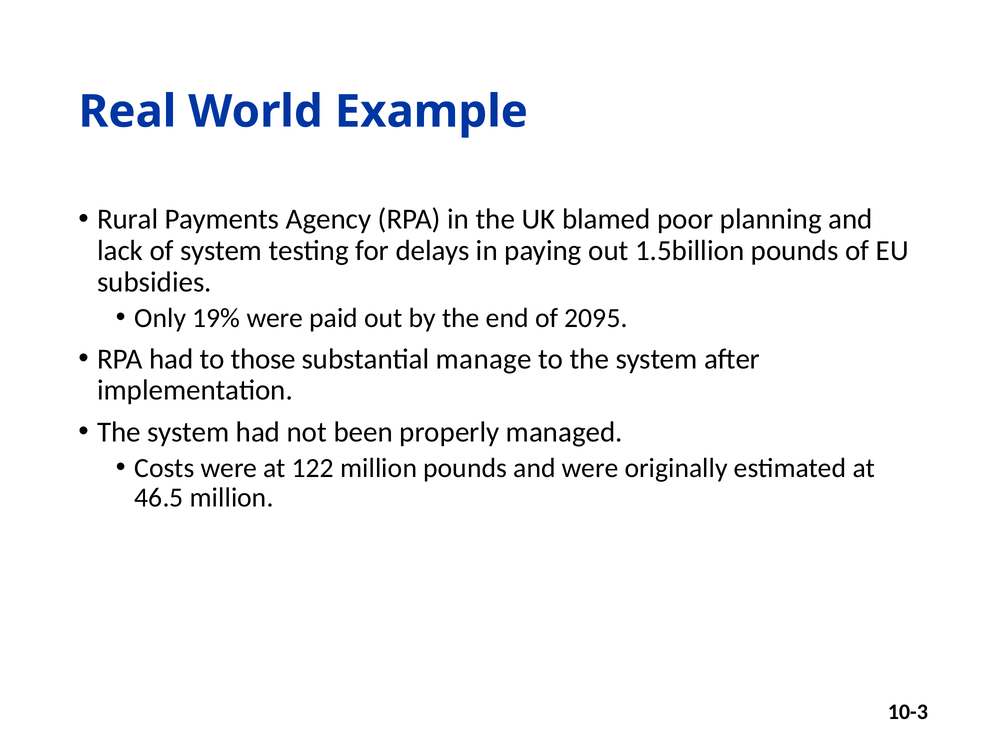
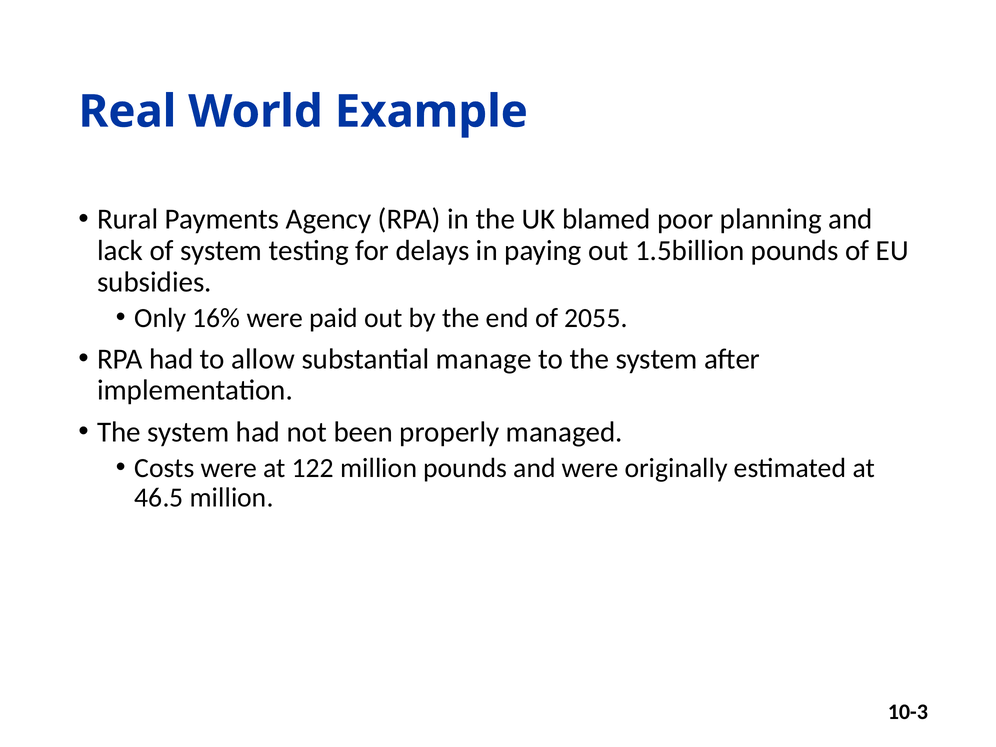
19%: 19% -> 16%
2095: 2095 -> 2055
those: those -> allow
